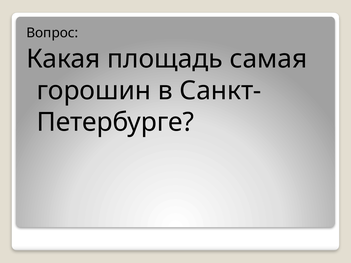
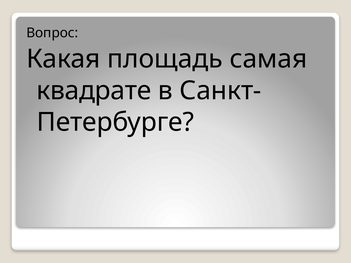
горошин: горошин -> квадрате
